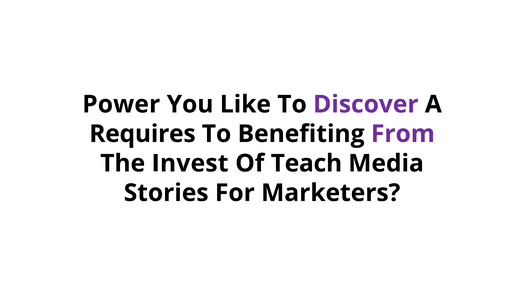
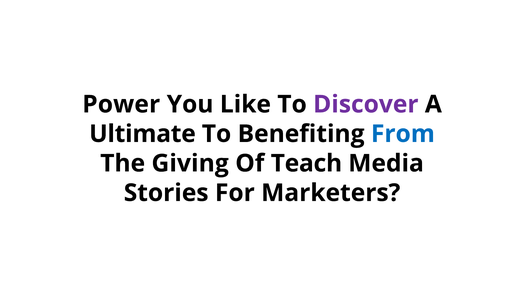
Requires: Requires -> Ultimate
From colour: purple -> blue
Invest: Invest -> Giving
